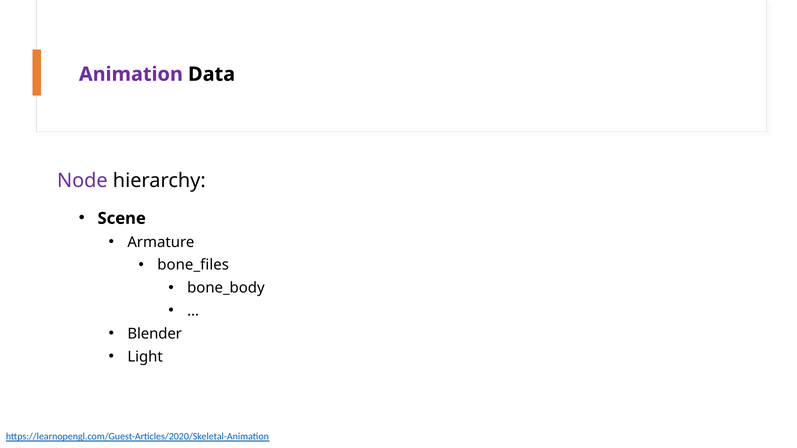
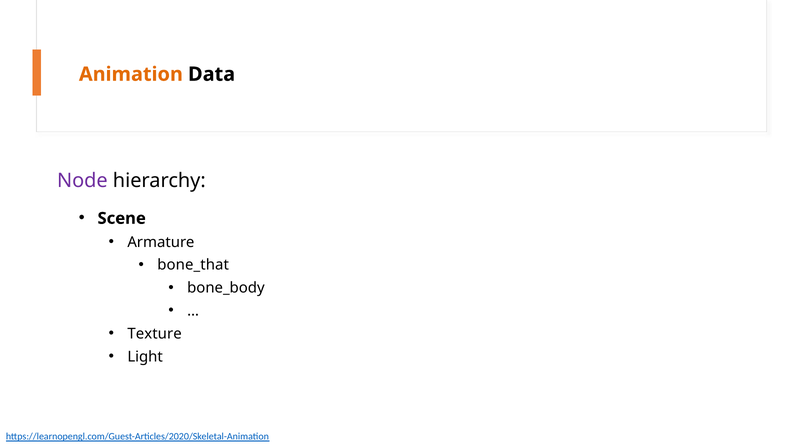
Animation colour: purple -> orange
bone_files: bone_files -> bone_that
Blender: Blender -> Texture
